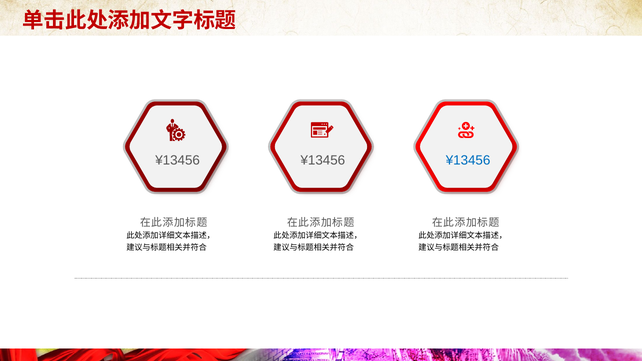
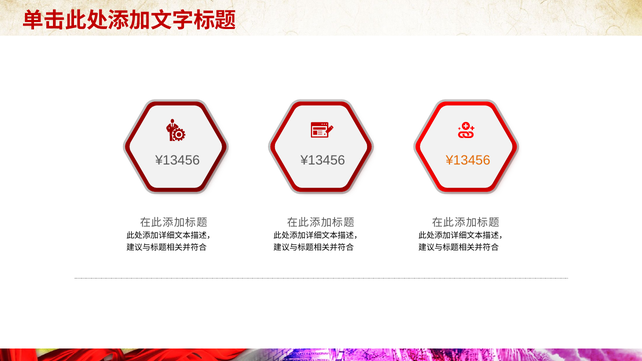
¥13456 at (468, 160) colour: blue -> orange
